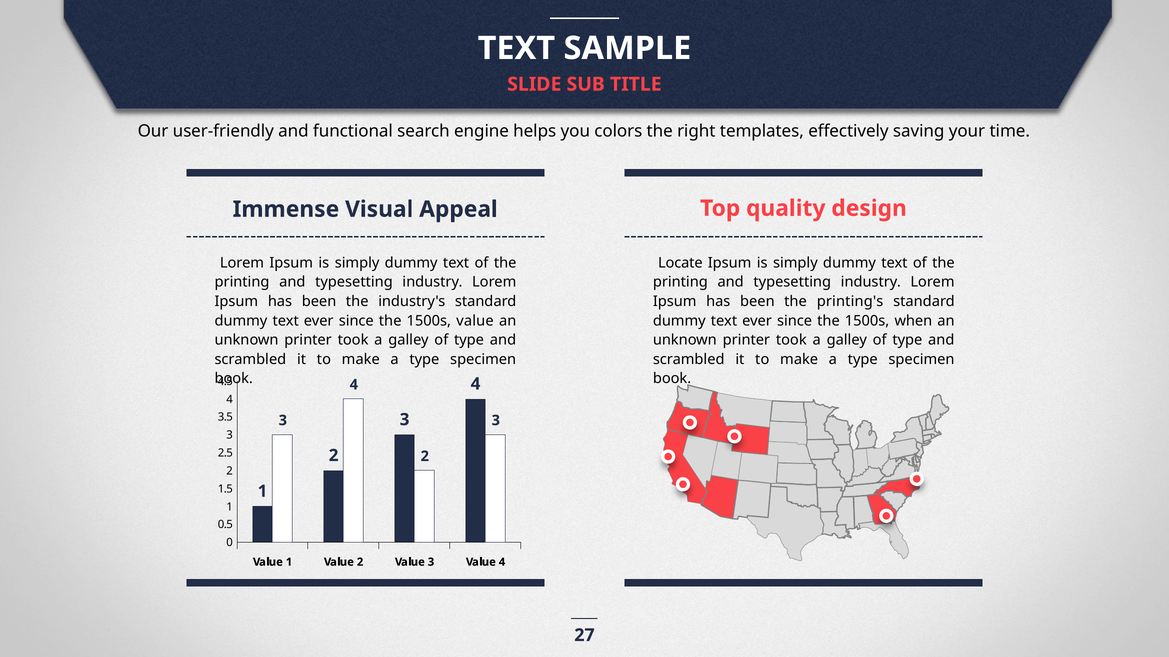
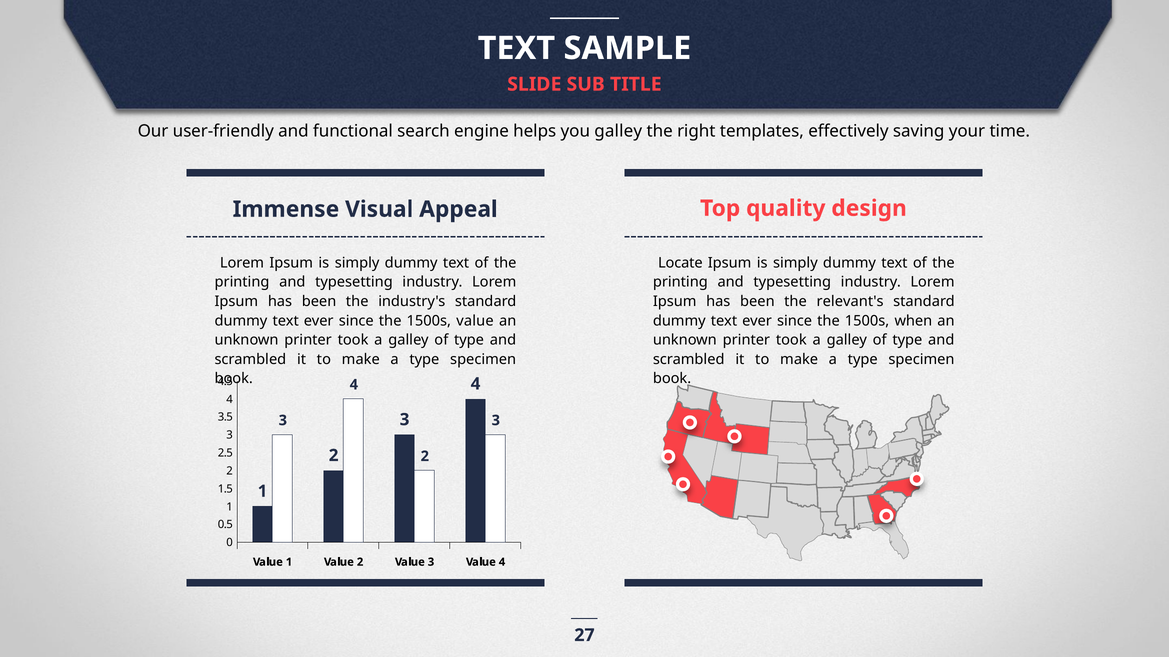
you colors: colors -> galley
printing's: printing's -> relevant's
